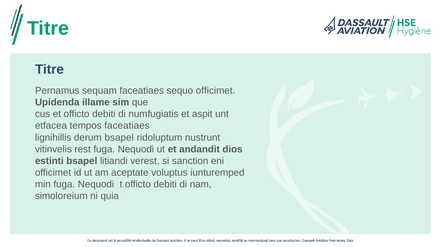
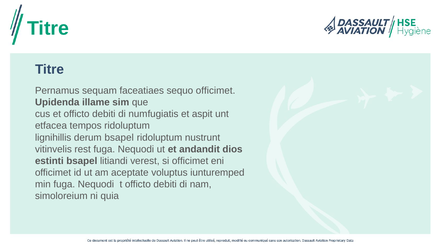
tempos faceatiaes: faceatiaes -> ridoluptum
si sanction: sanction -> officimet
